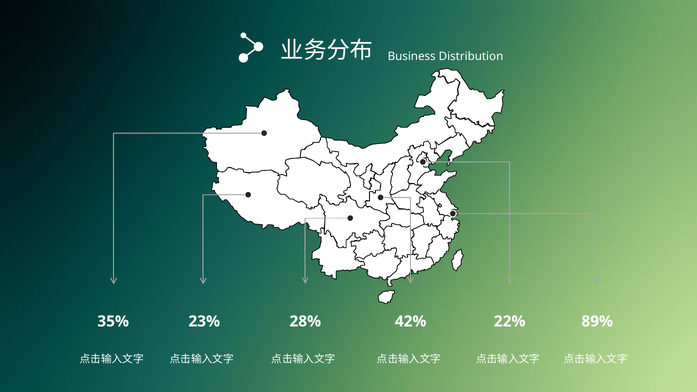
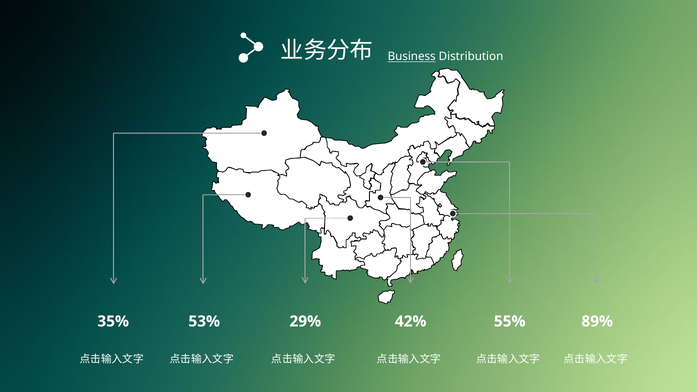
Business underline: none -> present
23%: 23% -> 53%
28%: 28% -> 29%
22%: 22% -> 55%
